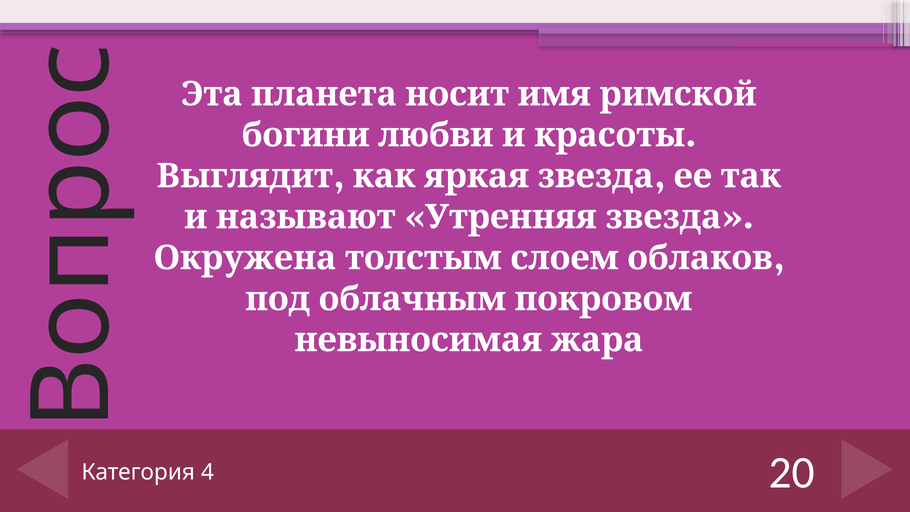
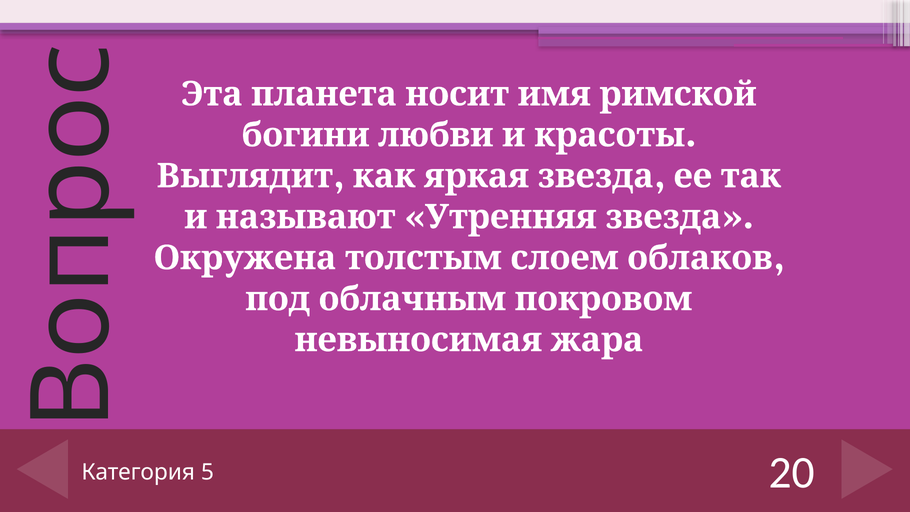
4: 4 -> 5
